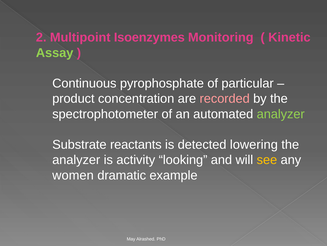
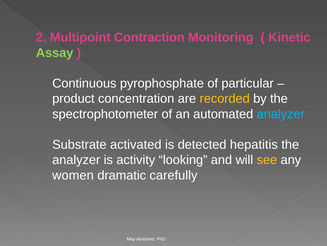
Isoenzymes: Isoenzymes -> Contraction
recorded colour: pink -> yellow
analyzer at (281, 114) colour: light green -> light blue
reactants: reactants -> activated
lowering: lowering -> hepatitis
example: example -> carefully
